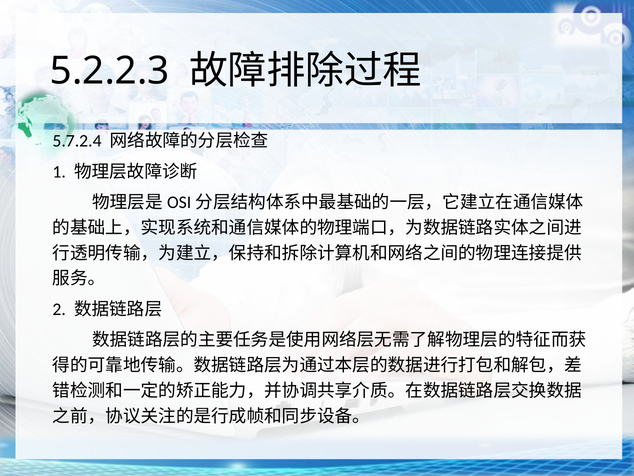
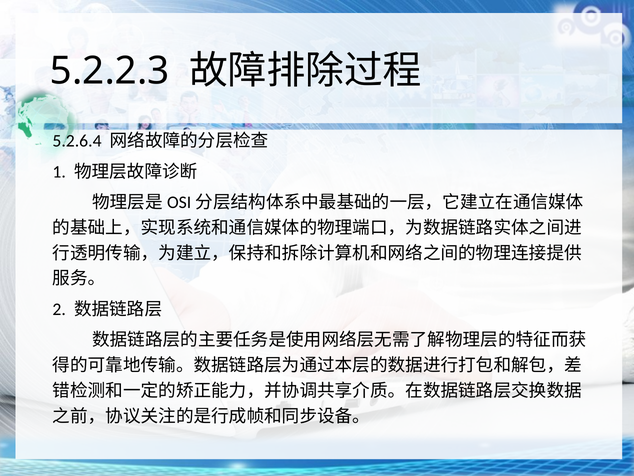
5.7.2.4: 5.7.2.4 -> 5.2.6.4
